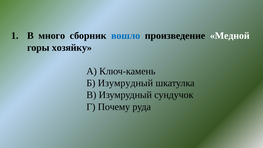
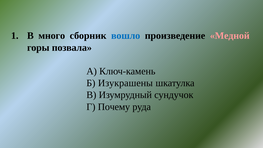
Медной colour: white -> pink
хозяйку: хозяйку -> позвала
Б Изумрудный: Изумрудный -> Изукрашены
